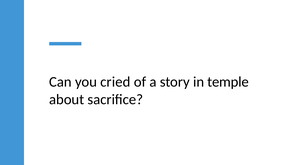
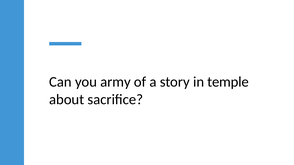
cried: cried -> army
